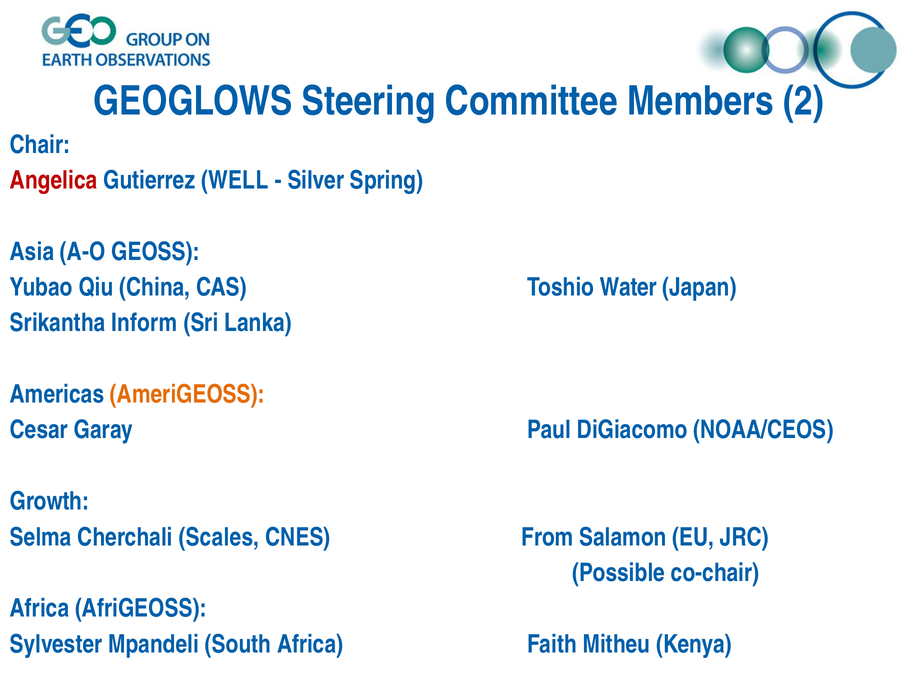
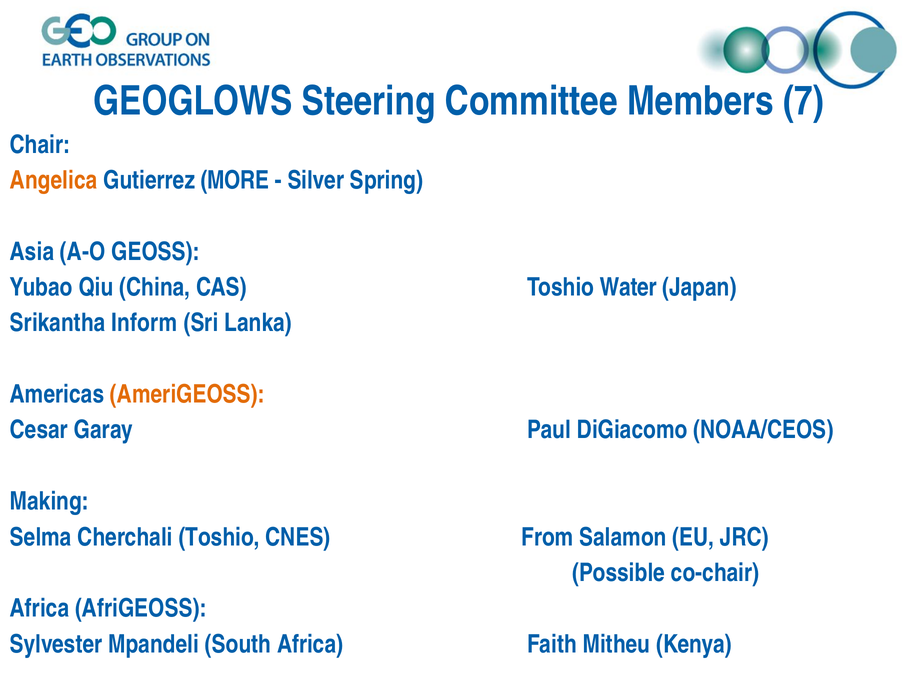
2: 2 -> 7
Angelica colour: red -> orange
WELL: WELL -> MORE
Growth: Growth -> Making
Cherchali Scales: Scales -> Toshio
